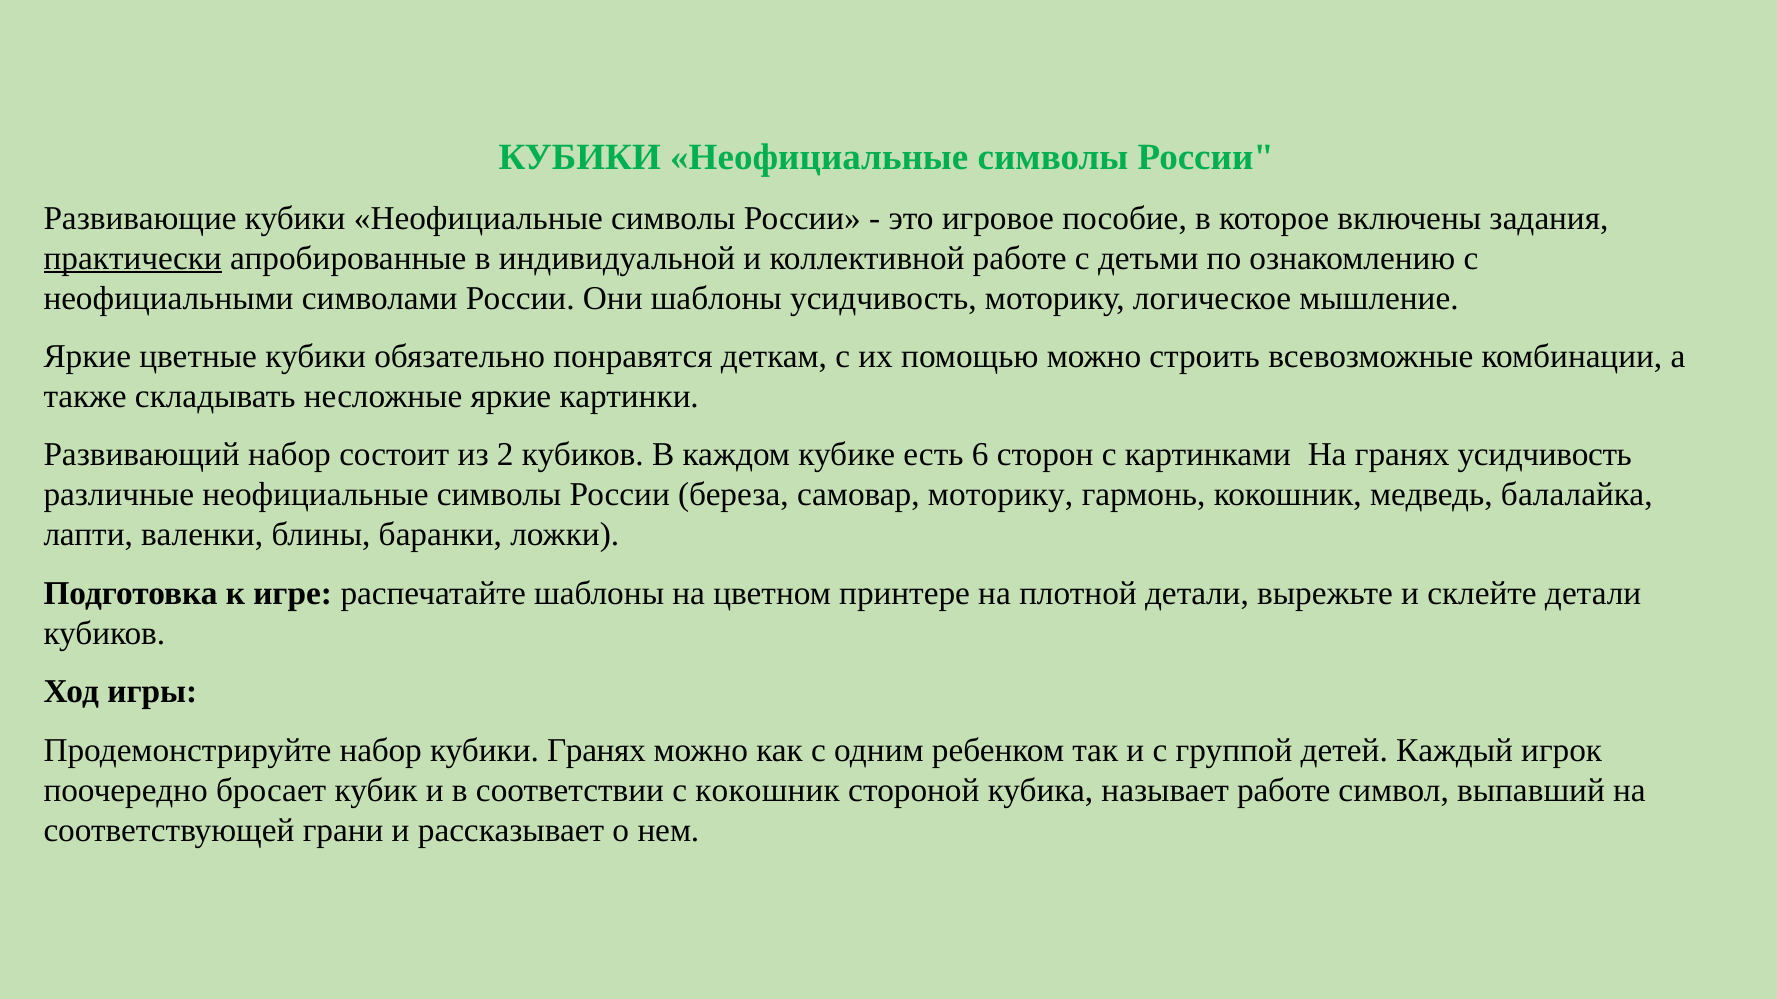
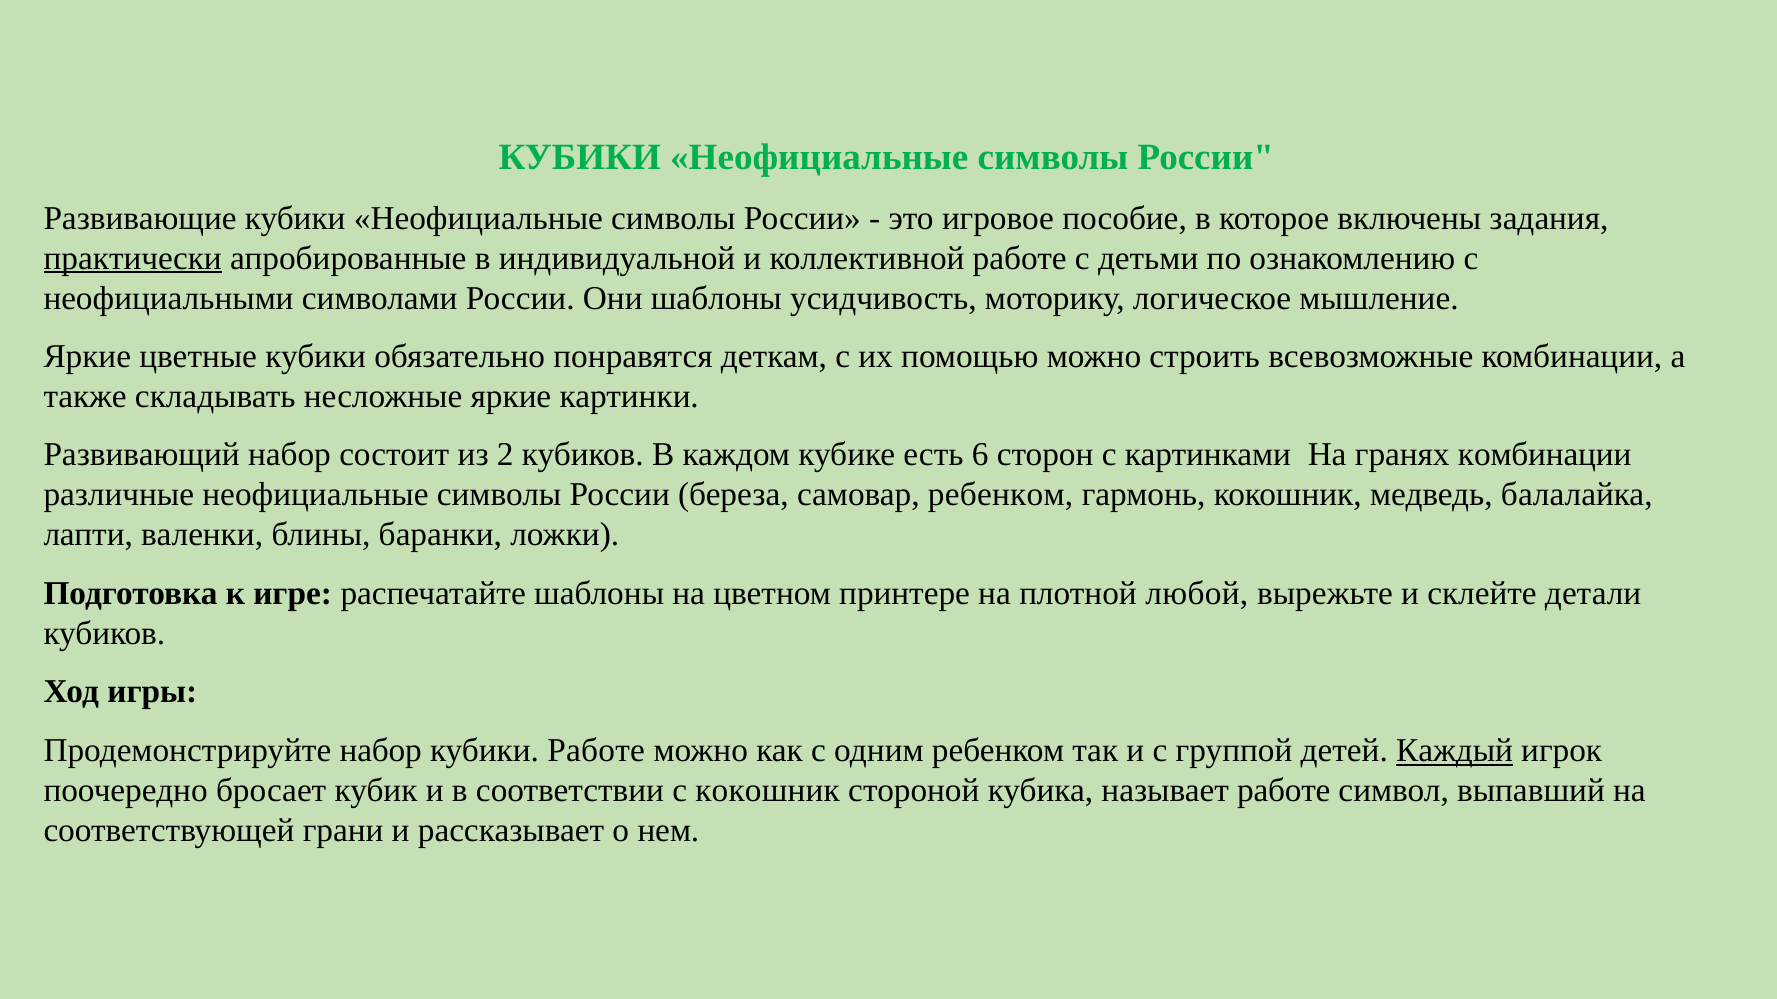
гранях усидчивость: усидчивость -> комбинации
самовар моторику: моторику -> ребенком
плотной детали: детали -> любой
кубики Гранях: Гранях -> Работе
Каждый underline: none -> present
